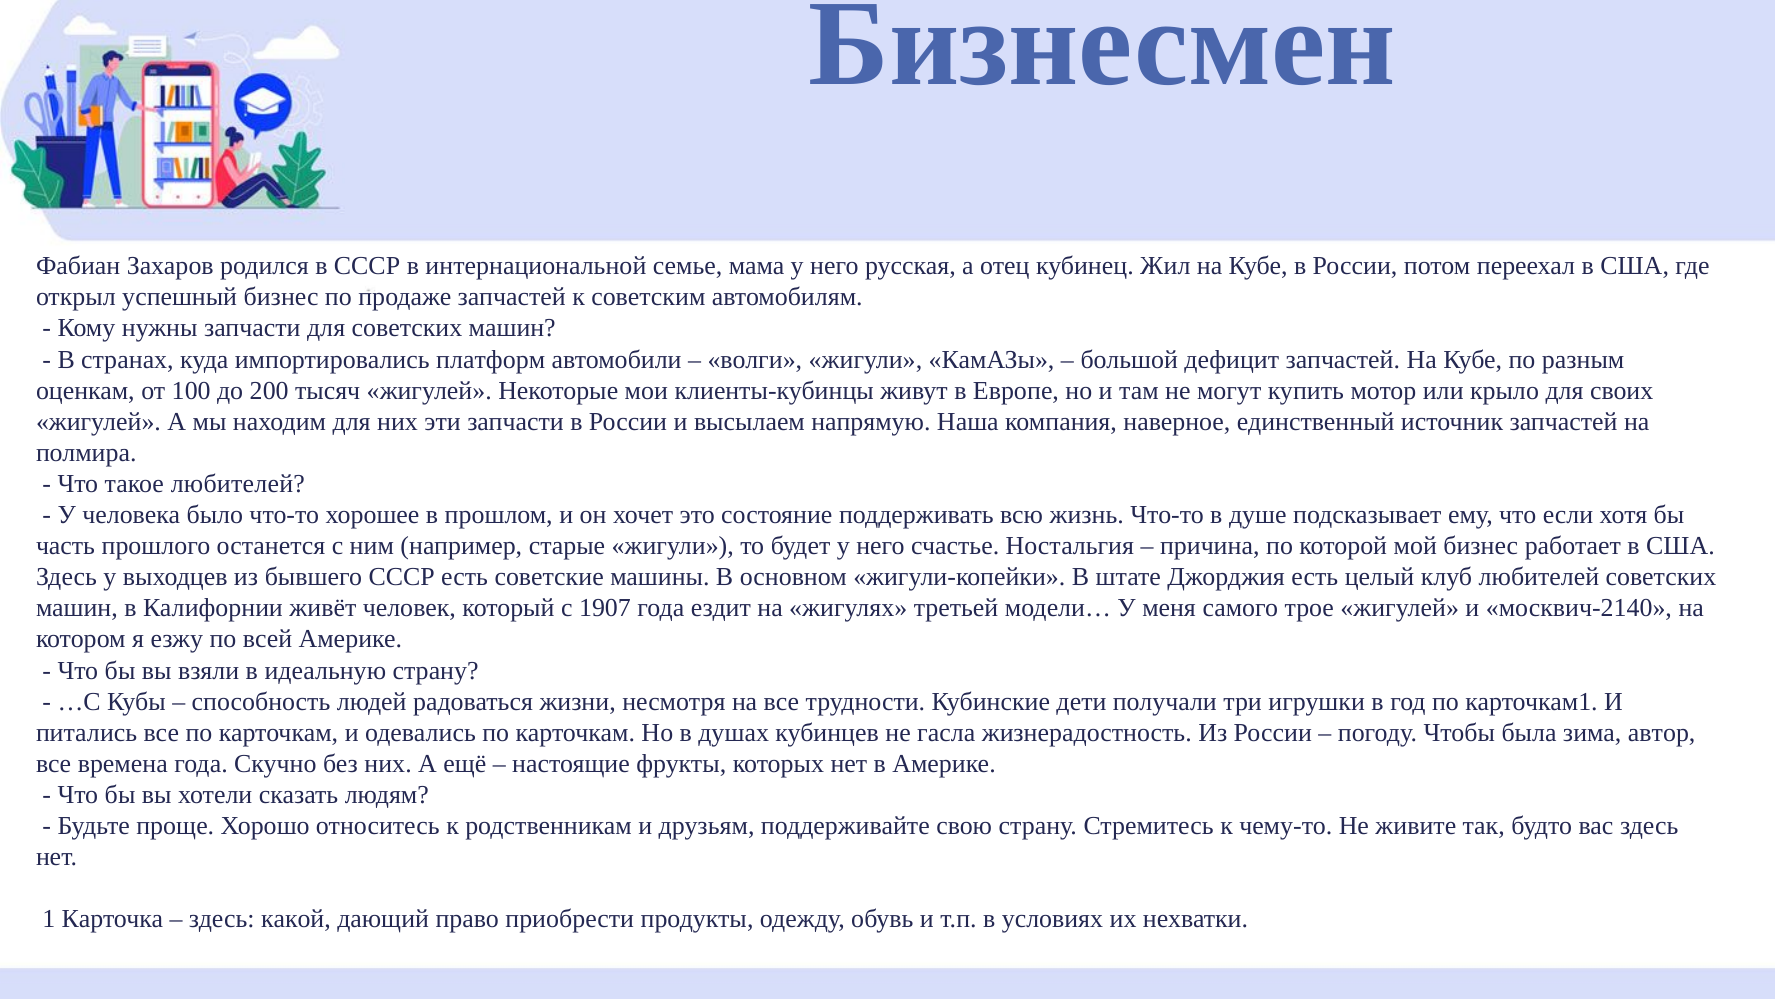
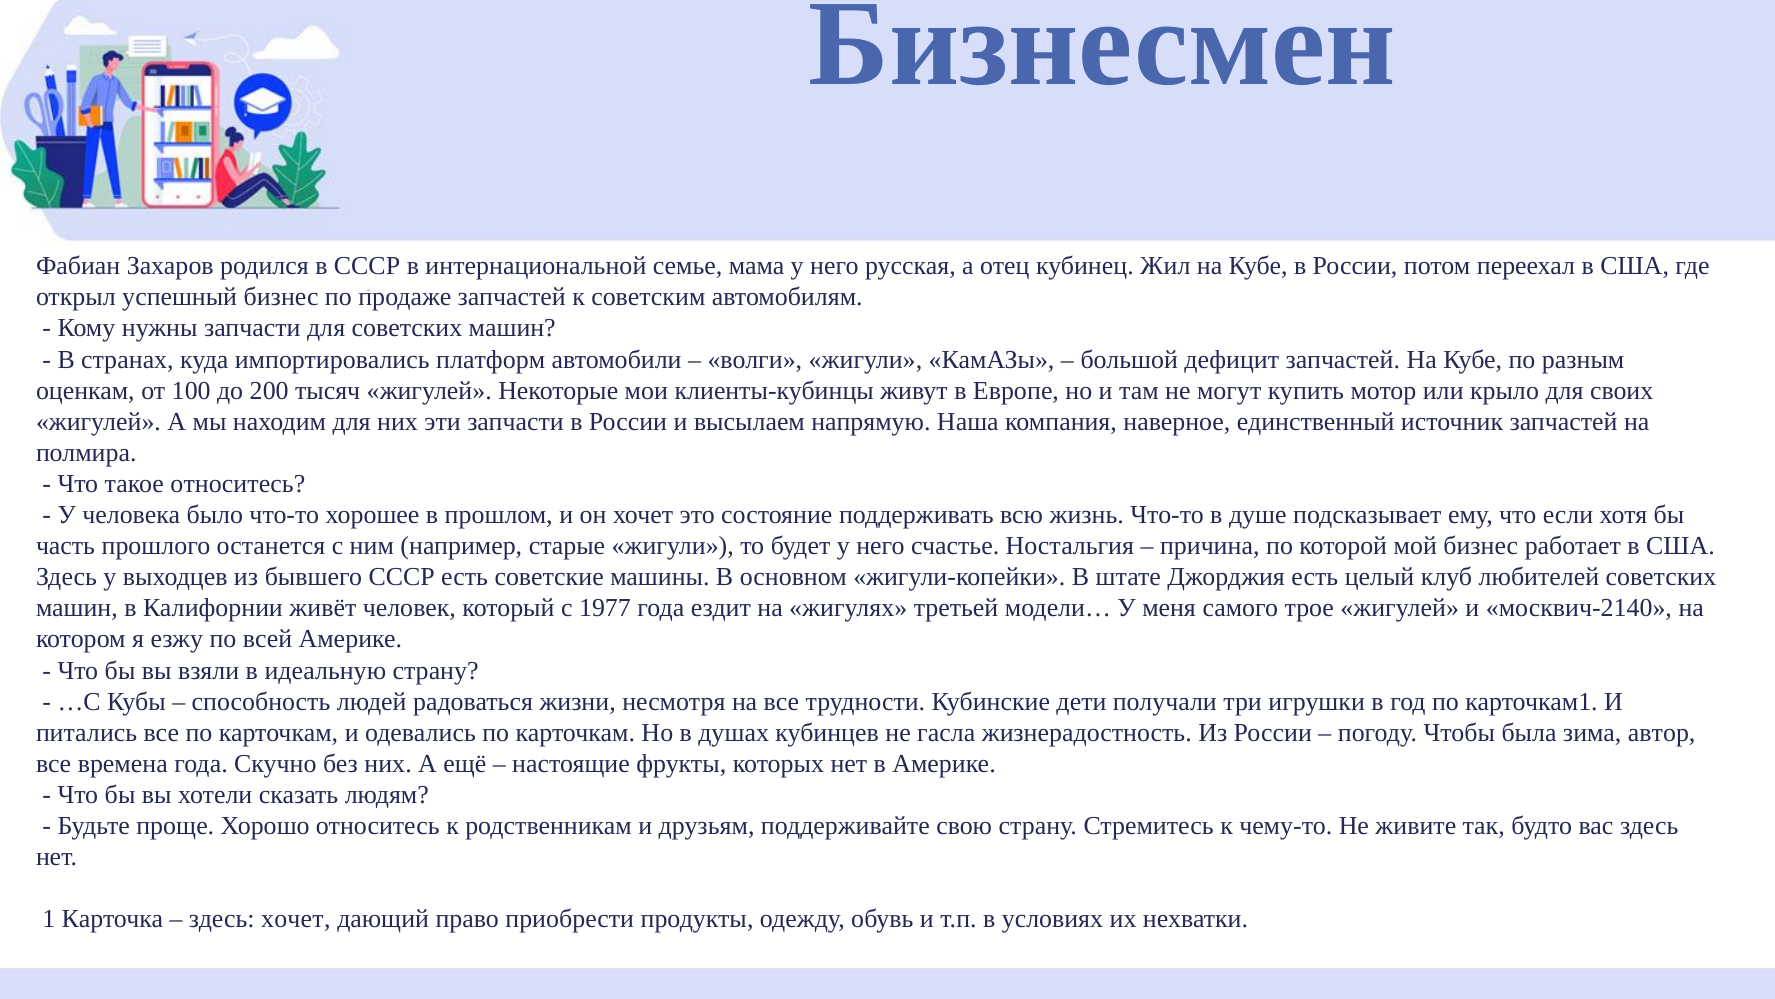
такое любителей: любителей -> относитесь
1907: 1907 -> 1977
здесь какой: какой -> хочет
